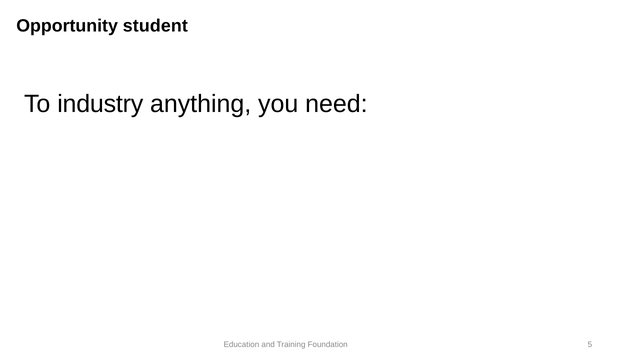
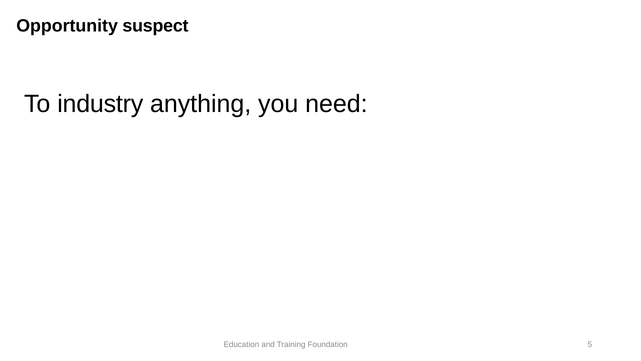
student: student -> suspect
